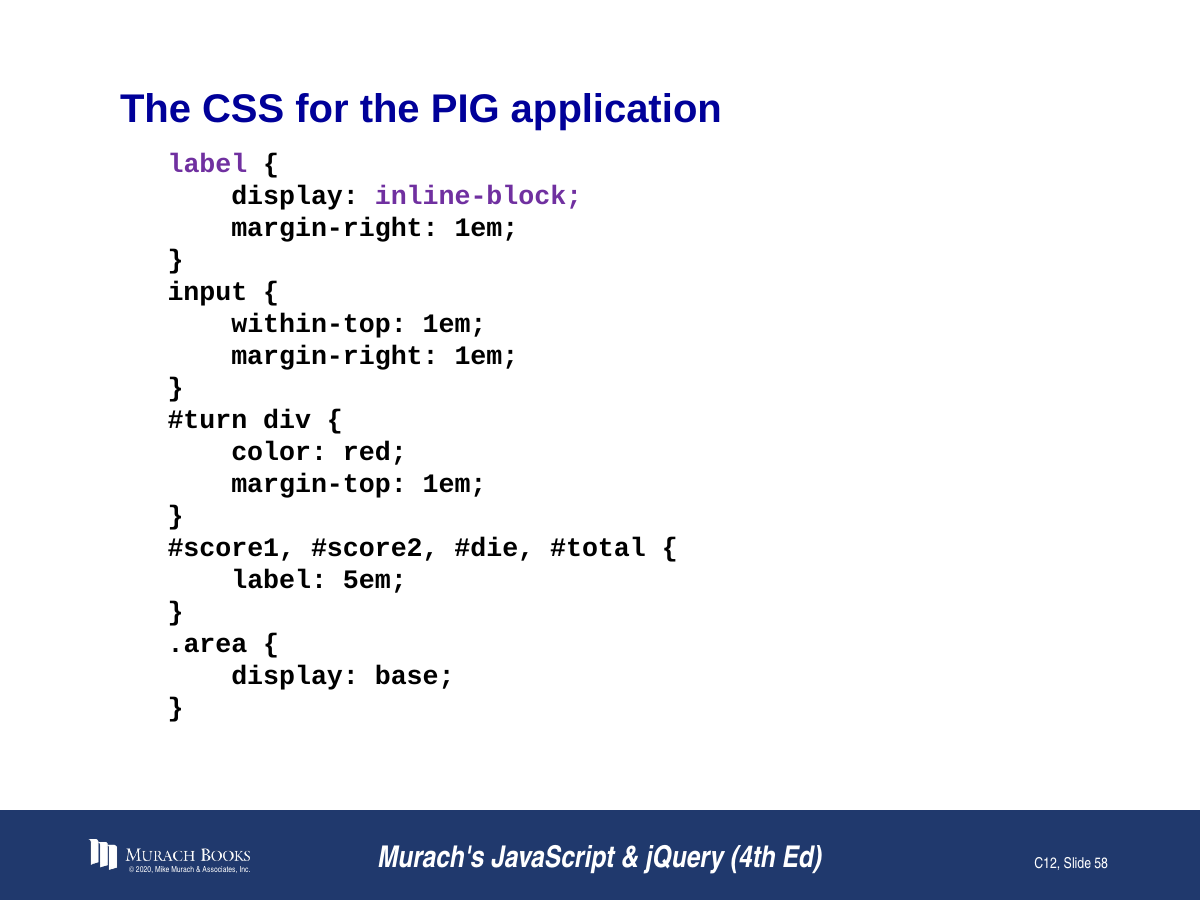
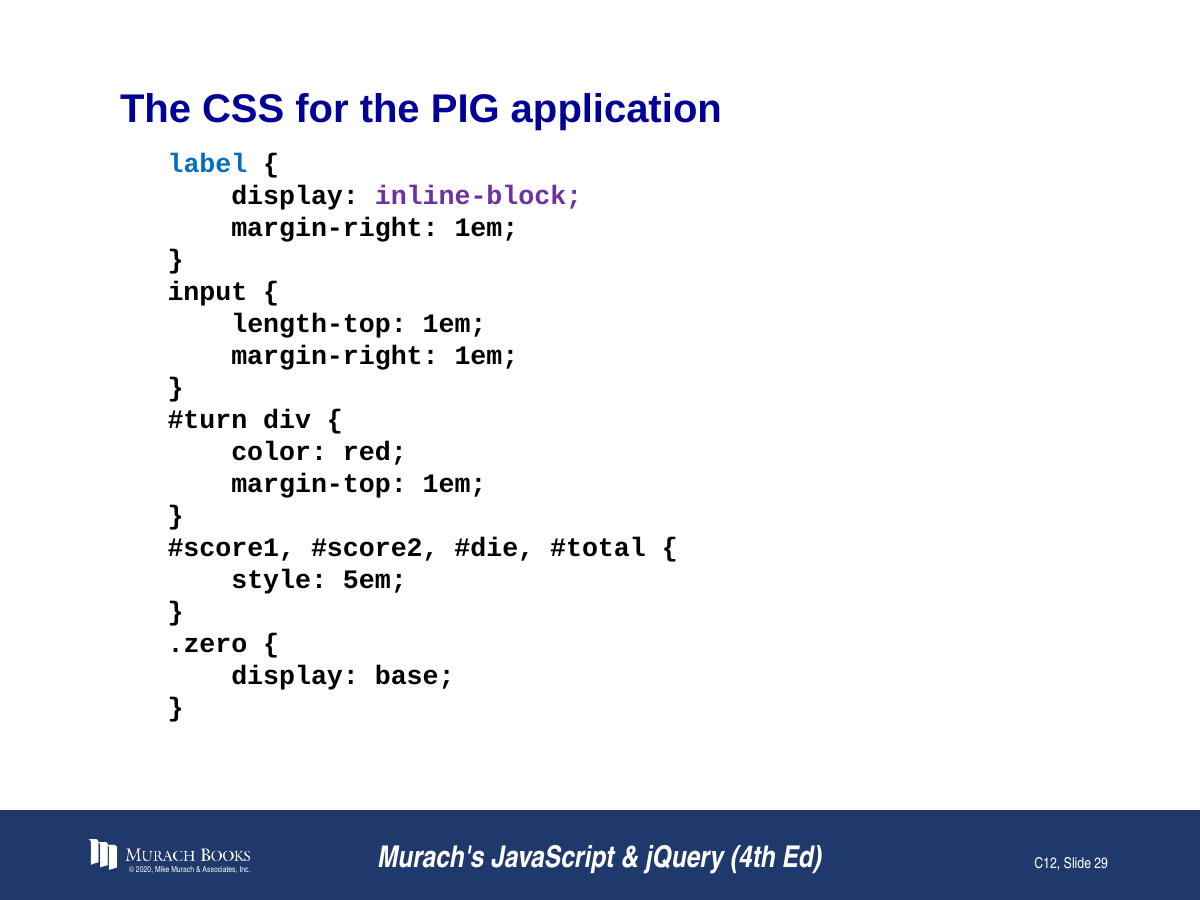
label at (207, 164) colour: purple -> blue
within-top: within-top -> length-top
label at (279, 580): label -> style
.area: .area -> .zero
58: 58 -> 29
